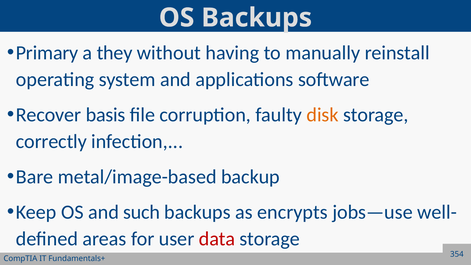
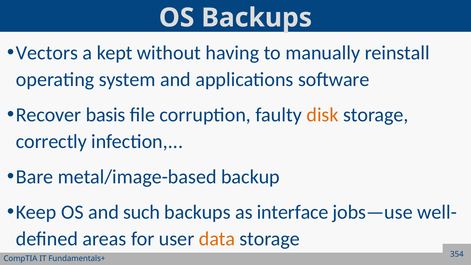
Primary: Primary -> Vectors
they: they -> kept
encrypts: encrypts -> interface
data colour: red -> orange
